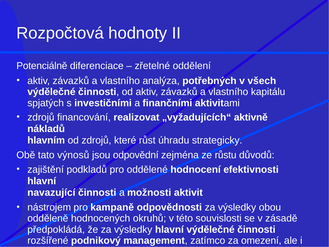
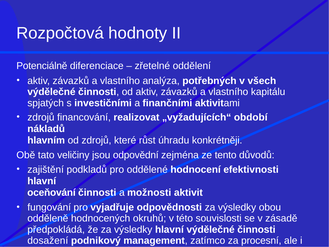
aktivně: aktivně -> období
strategicky: strategicky -> konkrétněji
výnosů: výnosů -> veličiny
růstu: růstu -> tento
navazující: navazující -> oceňování
nástrojem: nástrojem -> fungování
kampaně: kampaně -> vyjadřuje
rozšířené: rozšířené -> dosažení
omezení: omezení -> procesní
